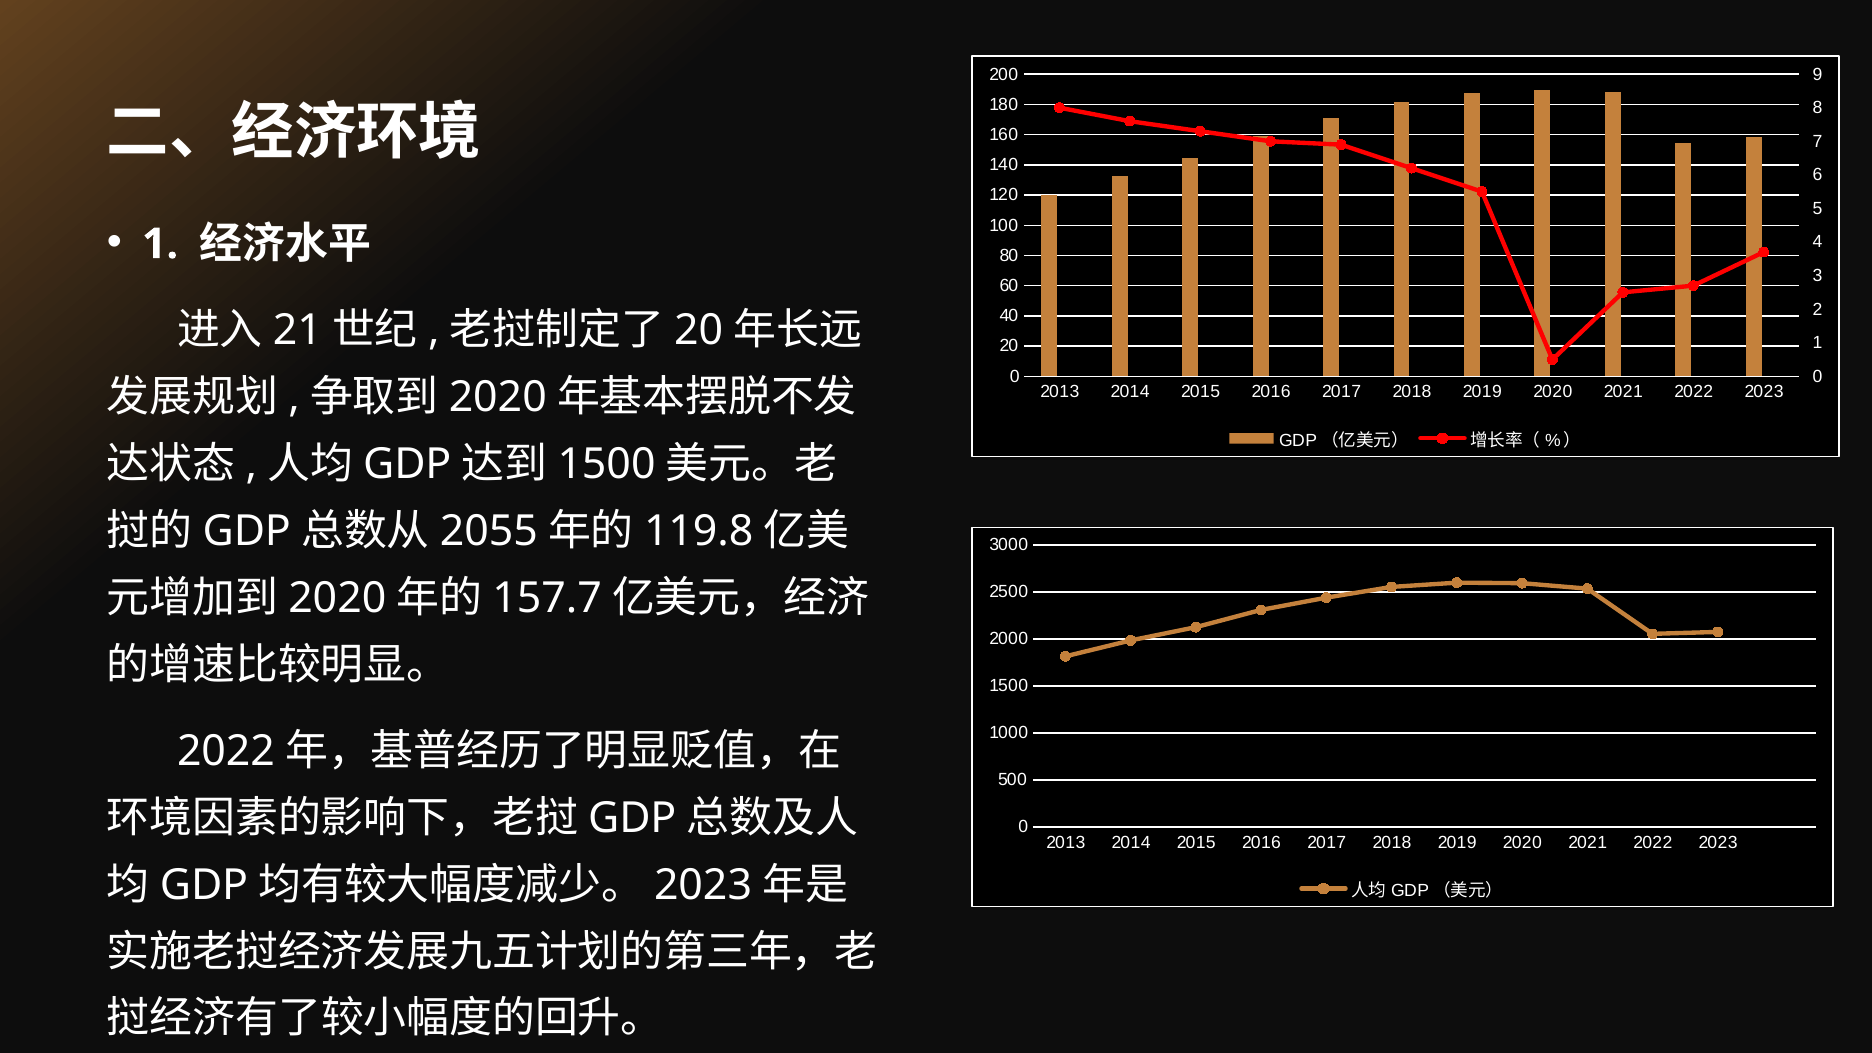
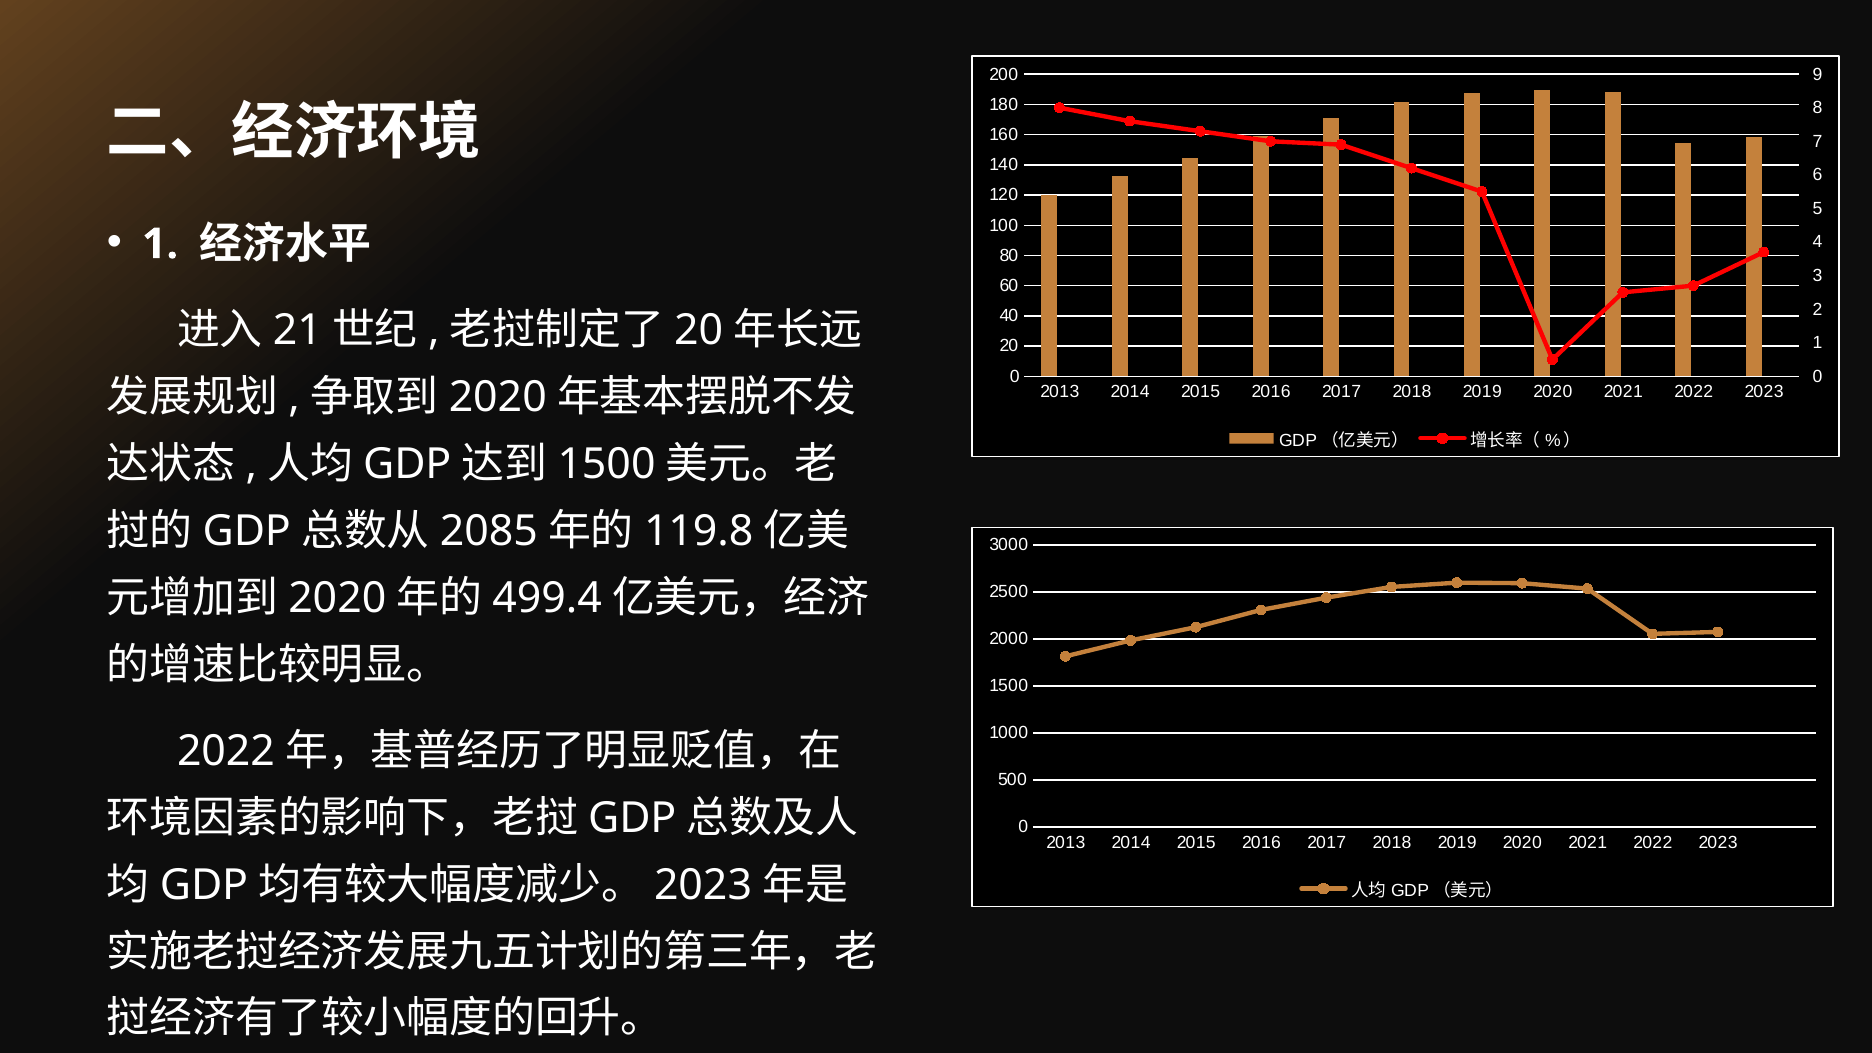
2055: 2055 -> 2085
157.7: 157.7 -> 499.4
